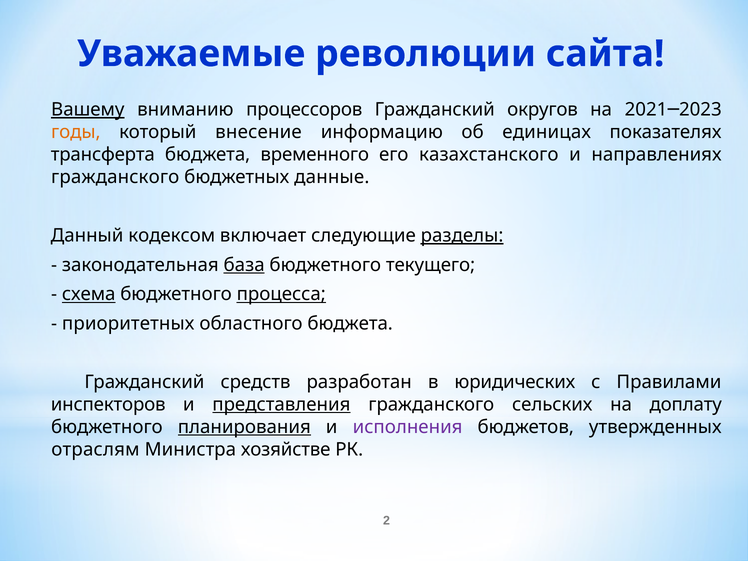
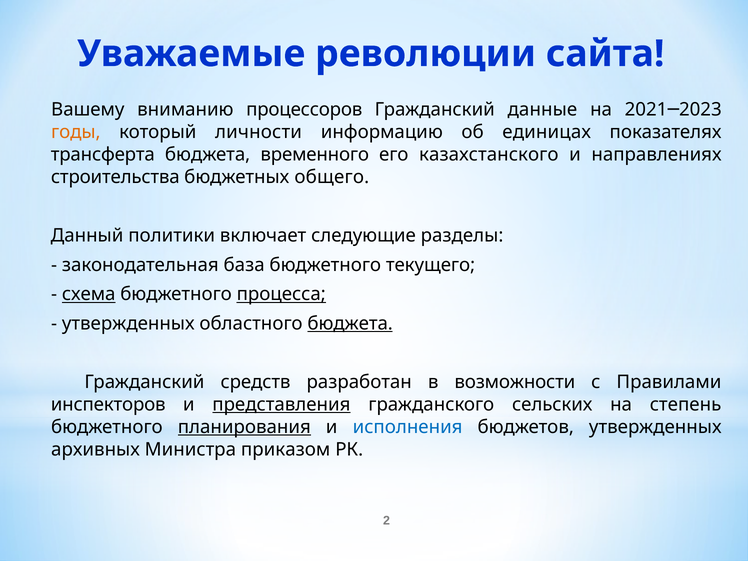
Вашему underline: present -> none
округов: округов -> данные
внесение: внесение -> личности
гражданского at (115, 177): гражданского -> строительства
данные: данные -> общего
кодексом: кодексом -> политики
разделы underline: present -> none
база underline: present -> none
приоритетных at (128, 324): приоритетных -> утвержденных
бюджета at (350, 324) underline: none -> present
юридических: юридических -> возможности
доплату: доплату -> степень
исполнения colour: purple -> blue
отраслям: отраслям -> архивных
хозяйстве: хозяйстве -> приказом
